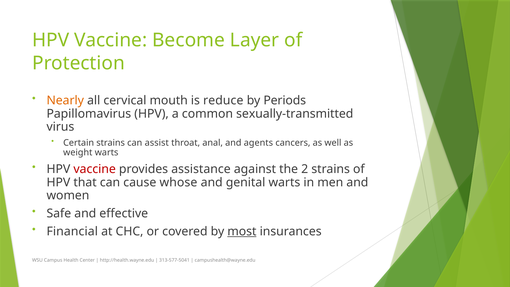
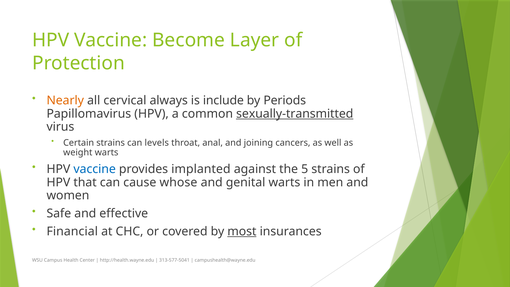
mouth: mouth -> always
reduce: reduce -> include
sexually-transmitted underline: none -> present
assist: assist -> levels
agents: agents -> joining
vaccine at (95, 169) colour: red -> blue
assistance: assistance -> implanted
2: 2 -> 5
